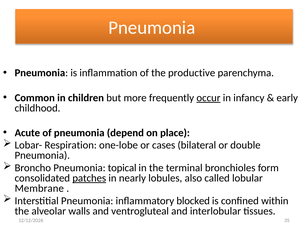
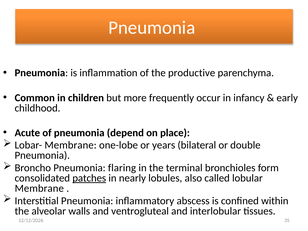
occur underline: present -> none
Lobar- Respiration: Respiration -> Membrane
cases: cases -> years
topical: topical -> flaring
blocked: blocked -> abscess
